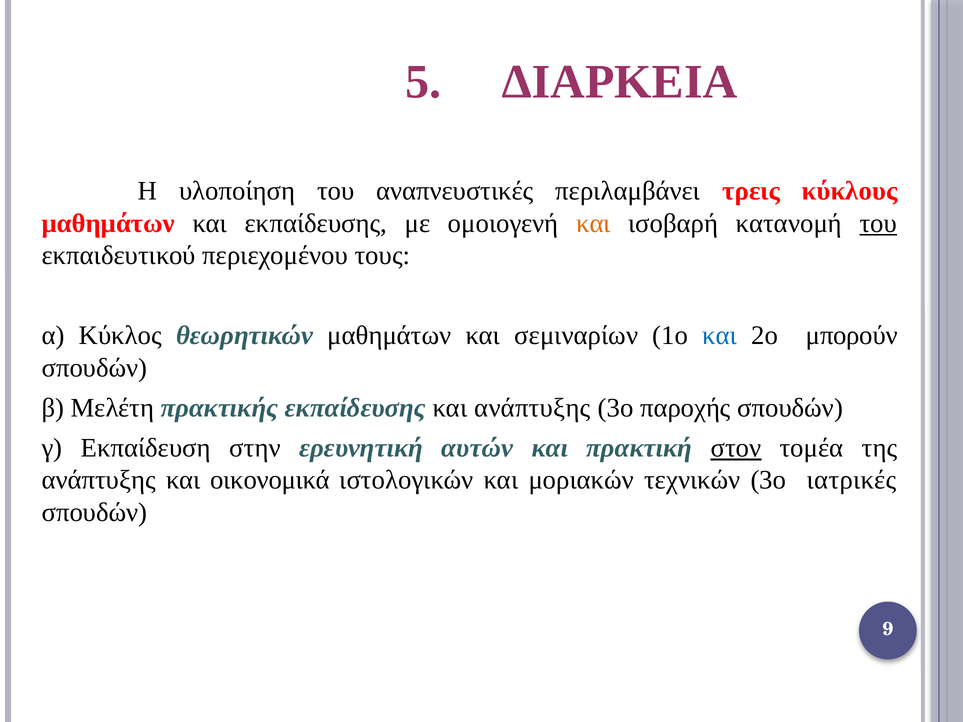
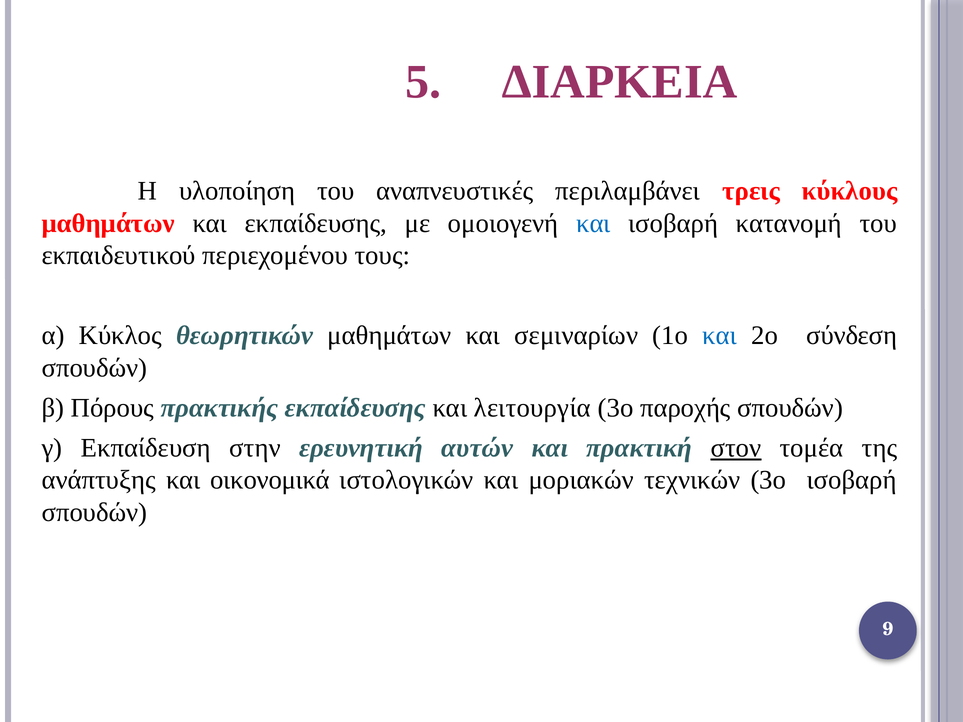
και at (593, 223) colour: orange -> blue
του at (878, 223) underline: present -> none
μπορούν: μπορούν -> σύνδεση
Μελέτη: Μελέτη -> Πόρους
και ανάπτυξης: ανάπτυξης -> λειτουργία
3ο ιατρικές: ιατρικές -> ισοβαρή
